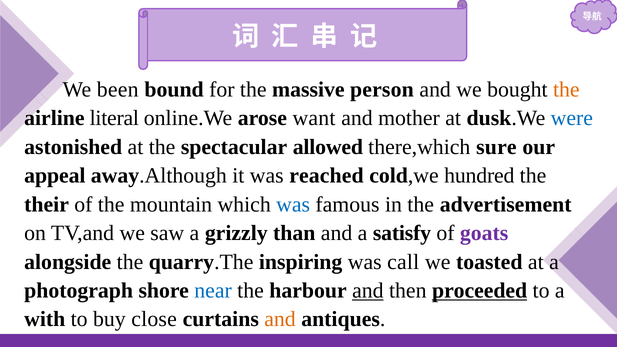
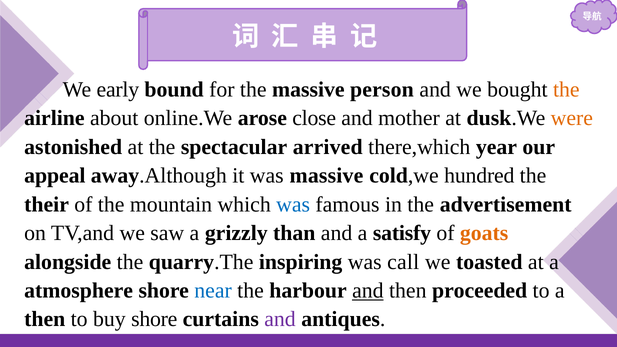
been: been -> early
literal: literal -> about
want: want -> close
were colour: blue -> orange
allowed: allowed -> arrived
sure: sure -> year
was reached: reached -> massive
goats colour: purple -> orange
photograph: photograph -> atmosphere
proceeded underline: present -> none
with at (45, 319): with -> then
buy close: close -> shore
and at (280, 319) colour: orange -> purple
